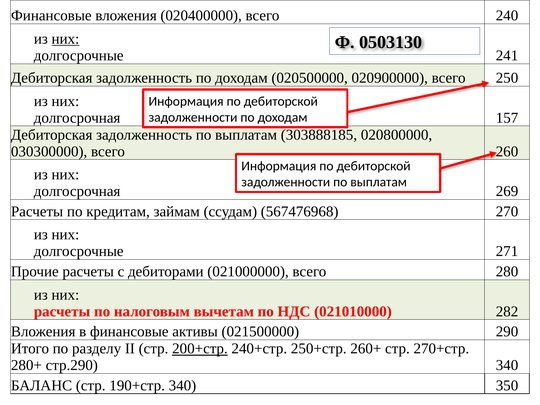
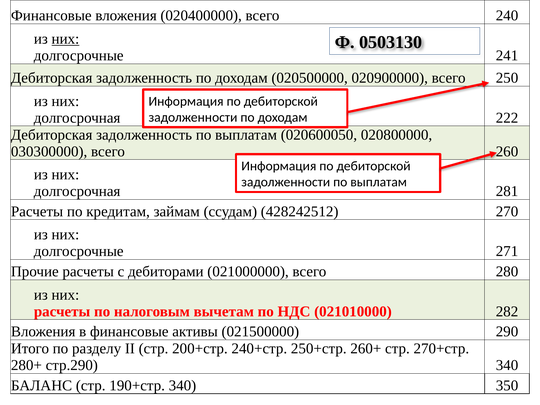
157: 157 -> 222
303888185: 303888185 -> 020600050
269: 269 -> 281
567476968: 567476968 -> 428242512
200+стр underline: present -> none
